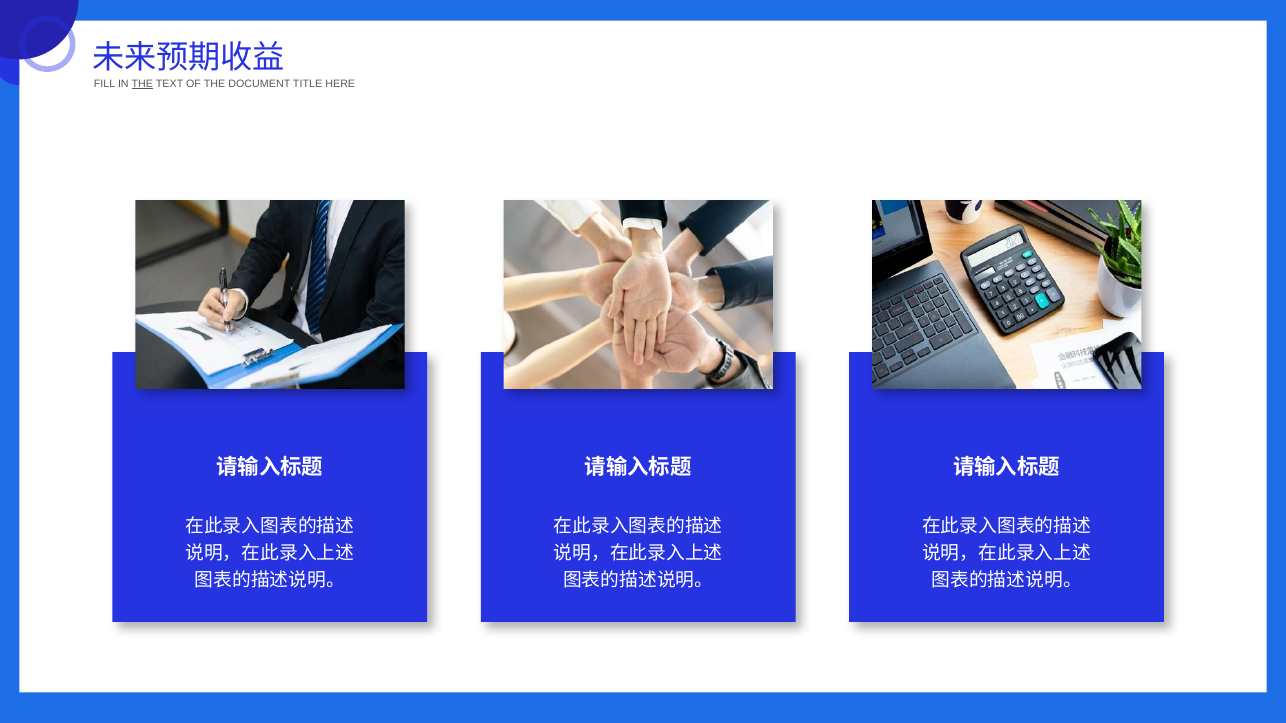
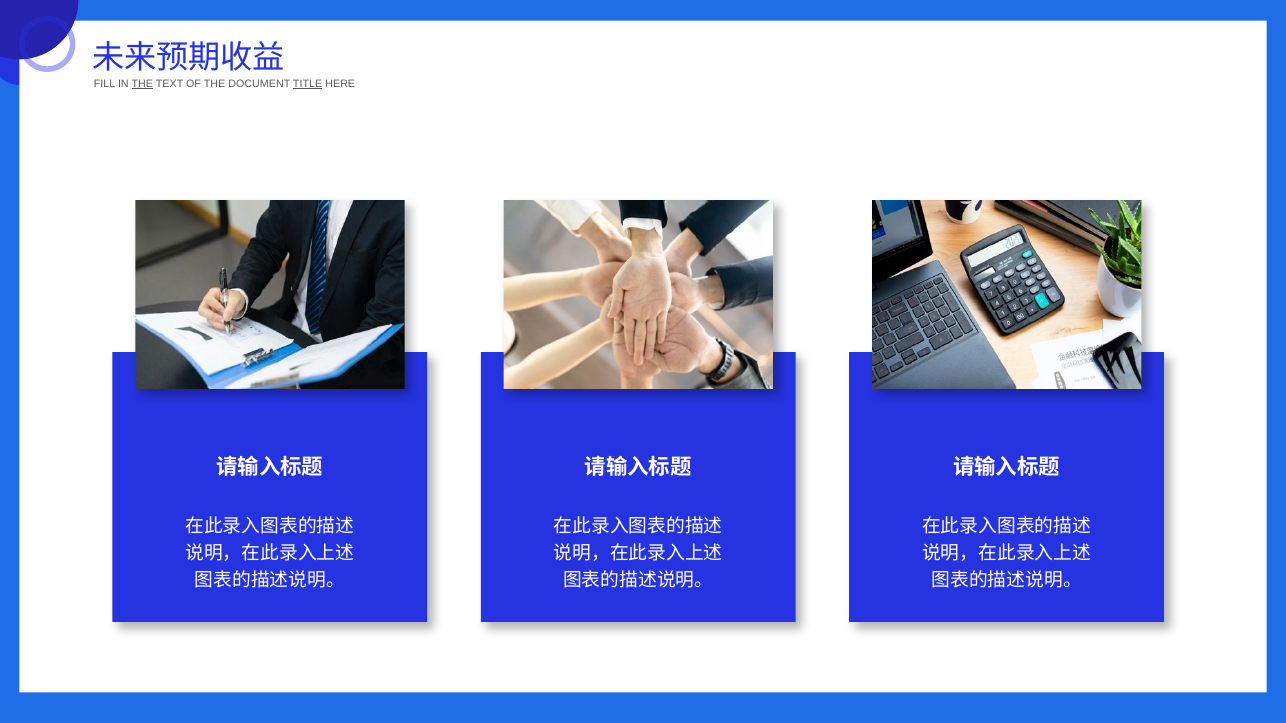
TITLE underline: none -> present
